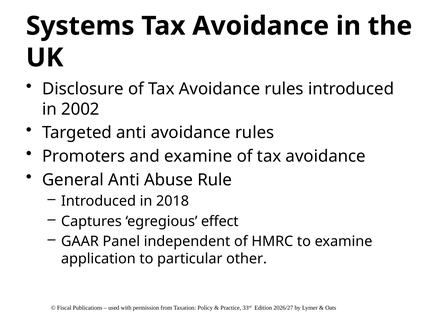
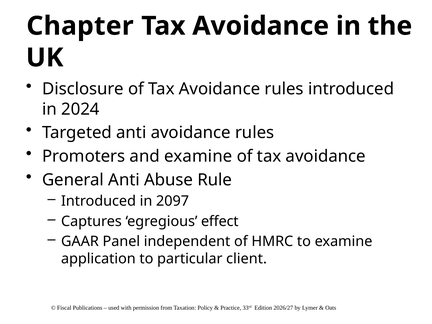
Systems: Systems -> Chapter
2002: 2002 -> 2024
2018: 2018 -> 2097
other: other -> client
